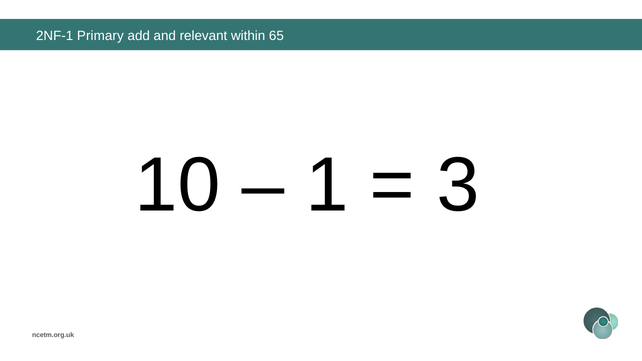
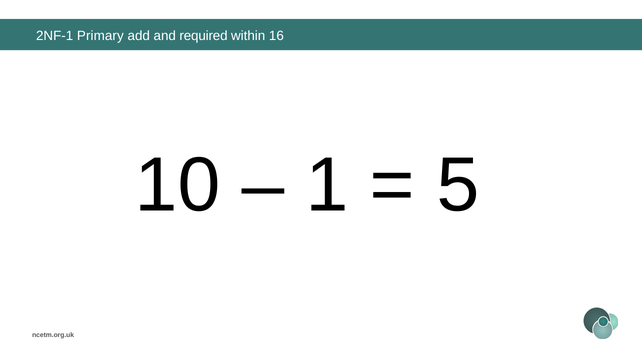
relevant: relevant -> required
65: 65 -> 16
3: 3 -> 5
